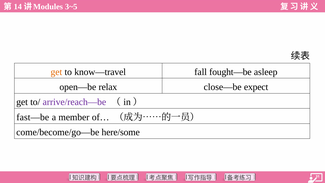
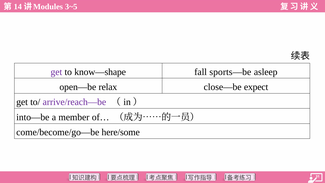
get at (56, 72) colour: orange -> purple
know—travel: know—travel -> know—shape
fought—be: fought—be -> sports—be
fast—be: fast—be -> into—be
